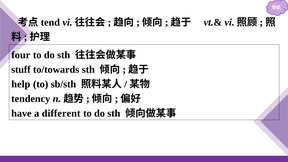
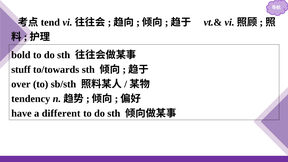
four: four -> bold
help: help -> over
